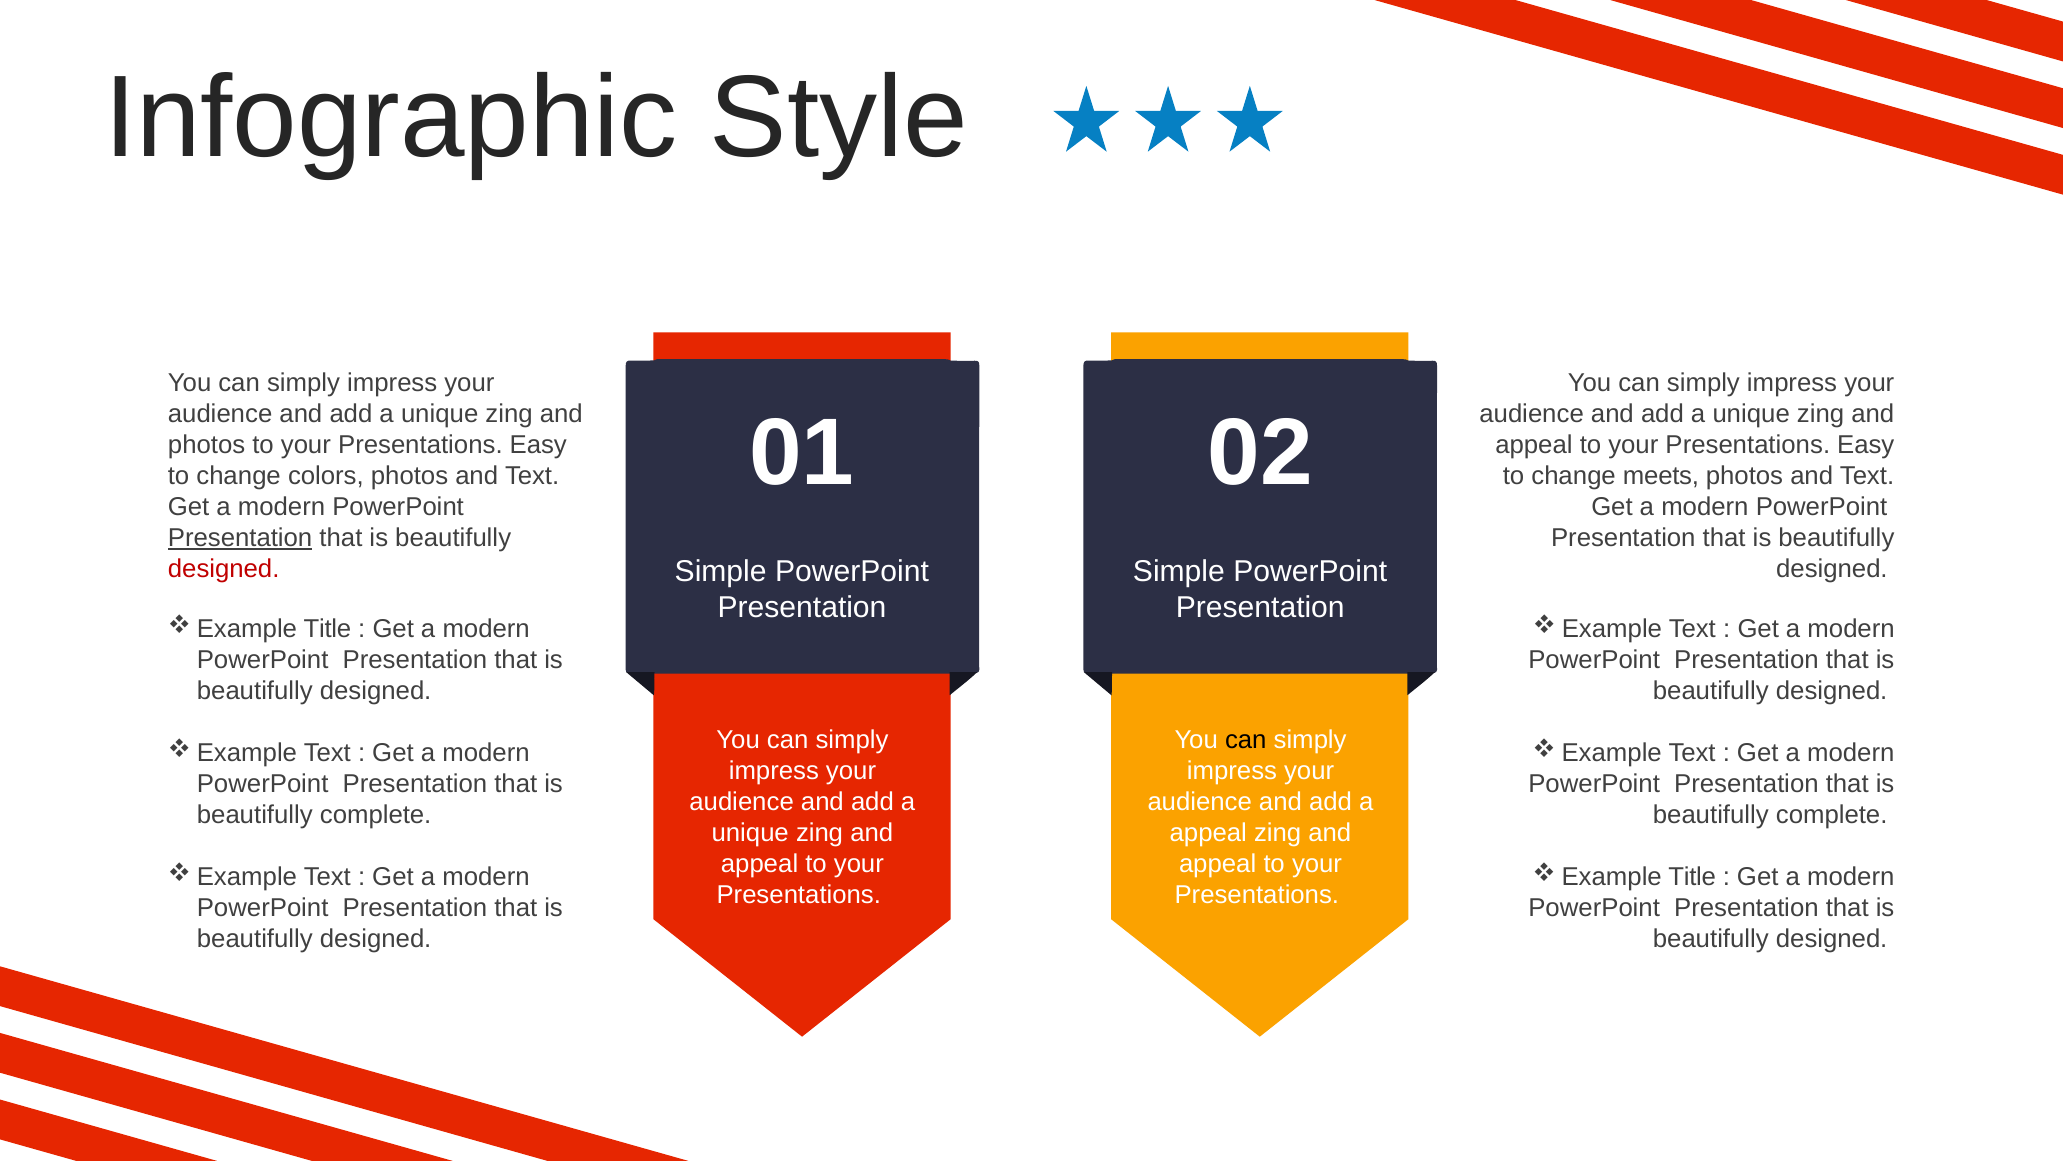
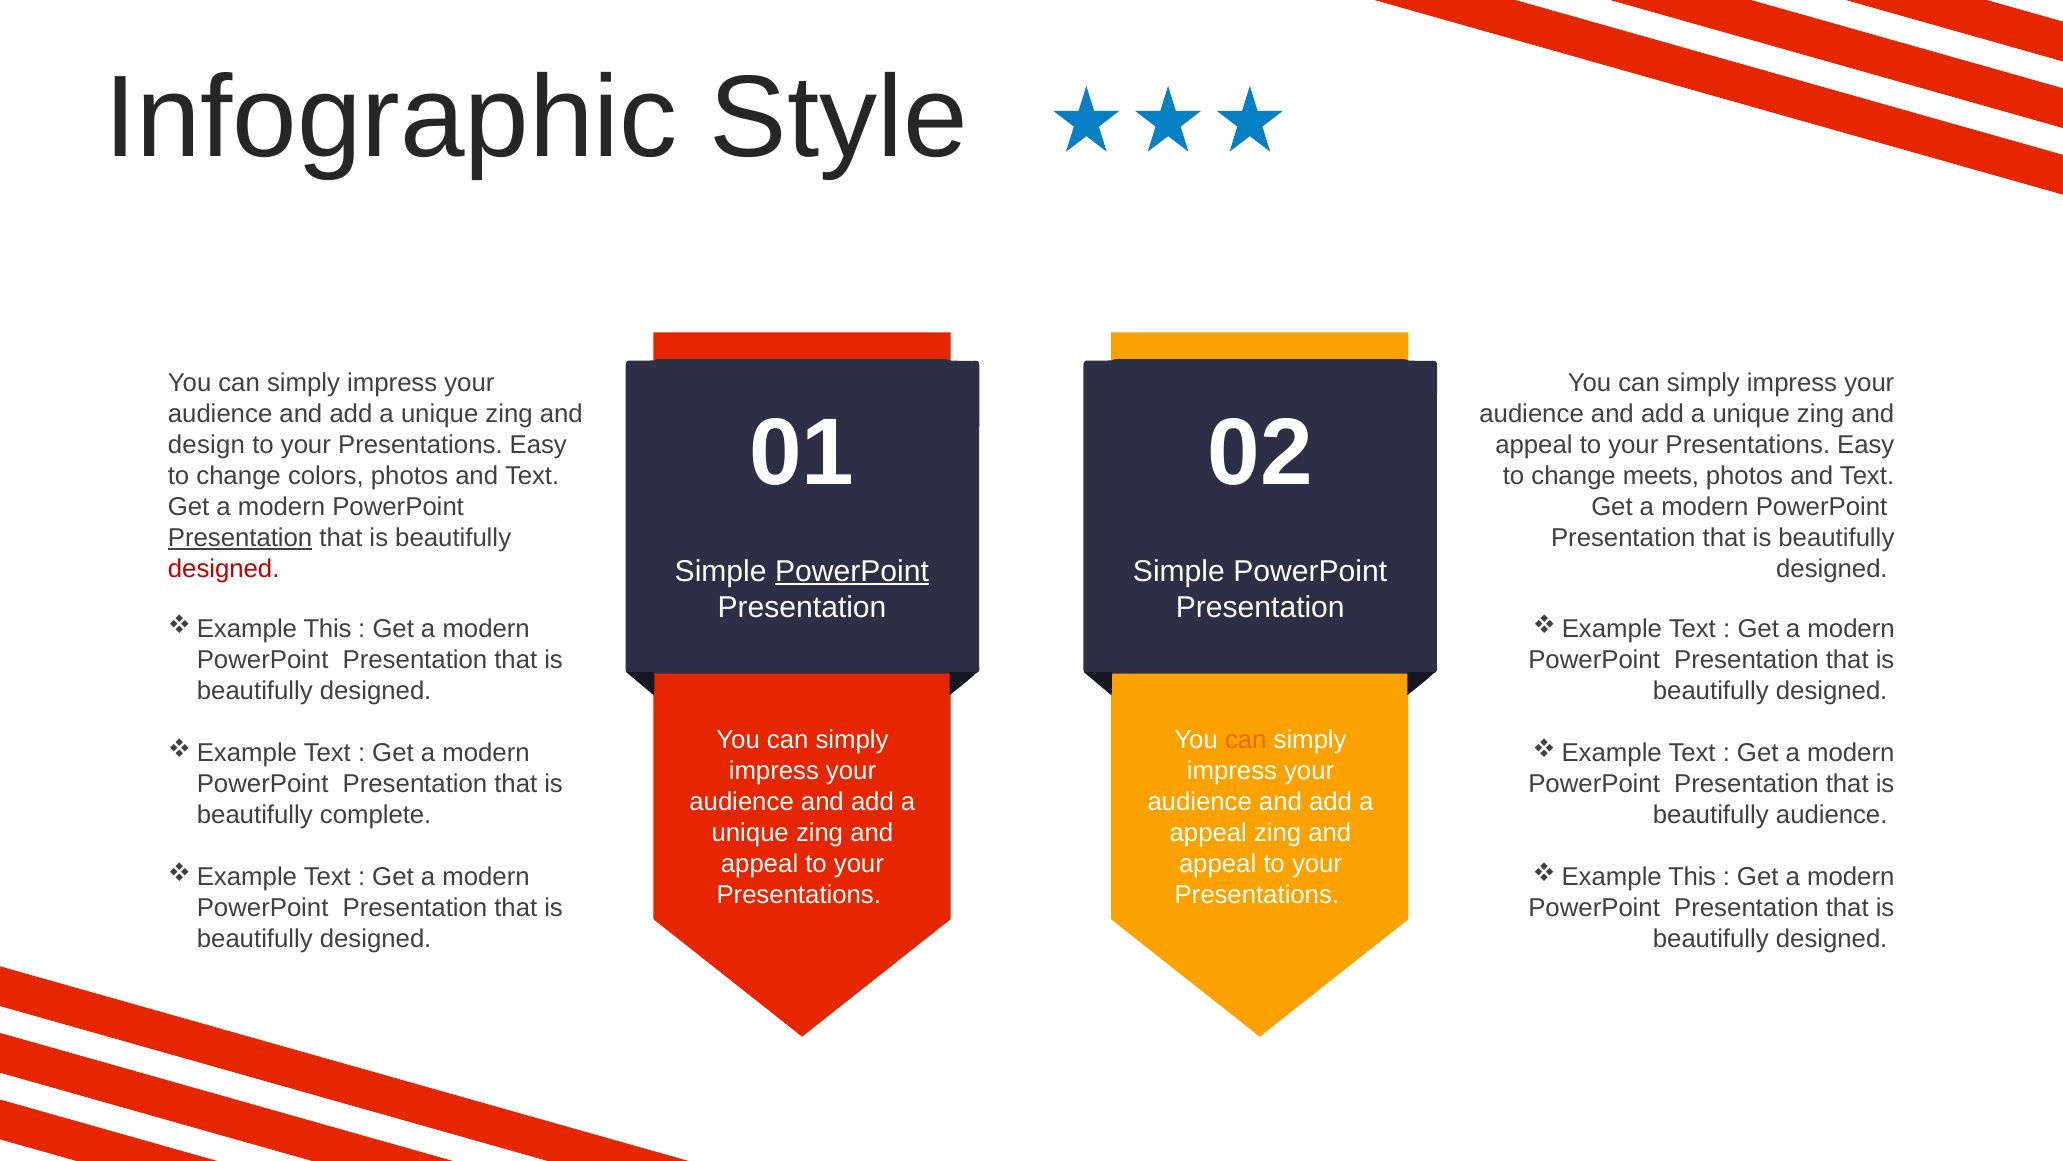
photos at (207, 445): photos -> design
PowerPoint at (852, 571) underline: none -> present
Title at (327, 629): Title -> This
can at (1246, 740) colour: black -> orange
complete at (1832, 815): complete -> audience
Title at (1692, 877): Title -> This
